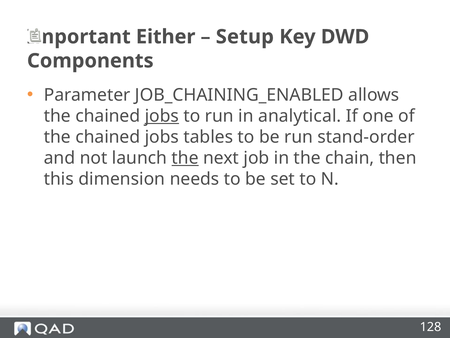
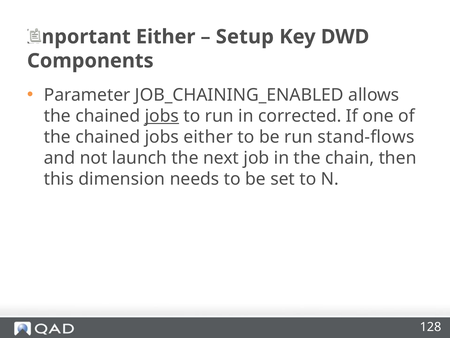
analytical: analytical -> corrected
jobs tables: tables -> either
stand-order: stand-order -> stand-flows
the at (185, 158) underline: present -> none
